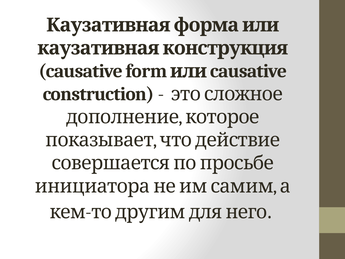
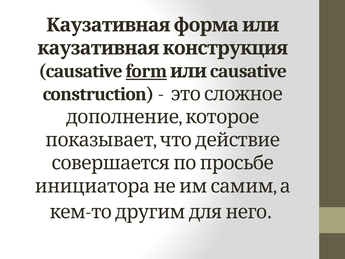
form underline: none -> present
